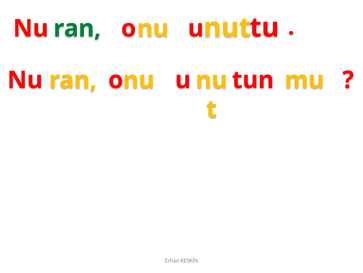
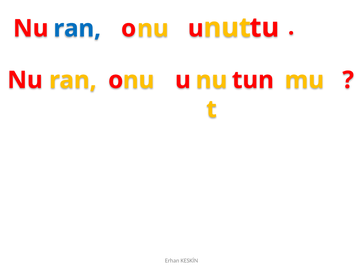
ran at (77, 28) colour: green -> blue
